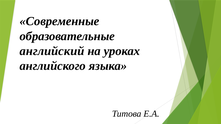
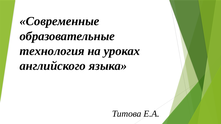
английский: английский -> технология
